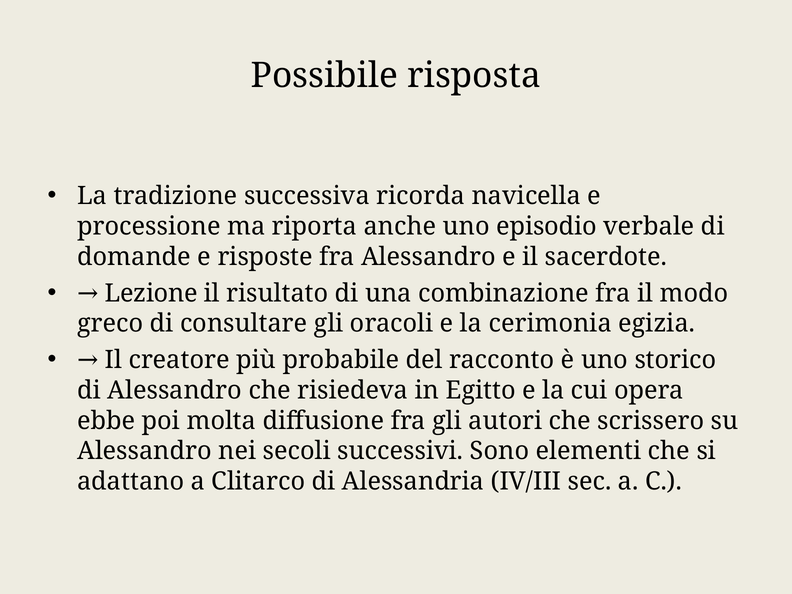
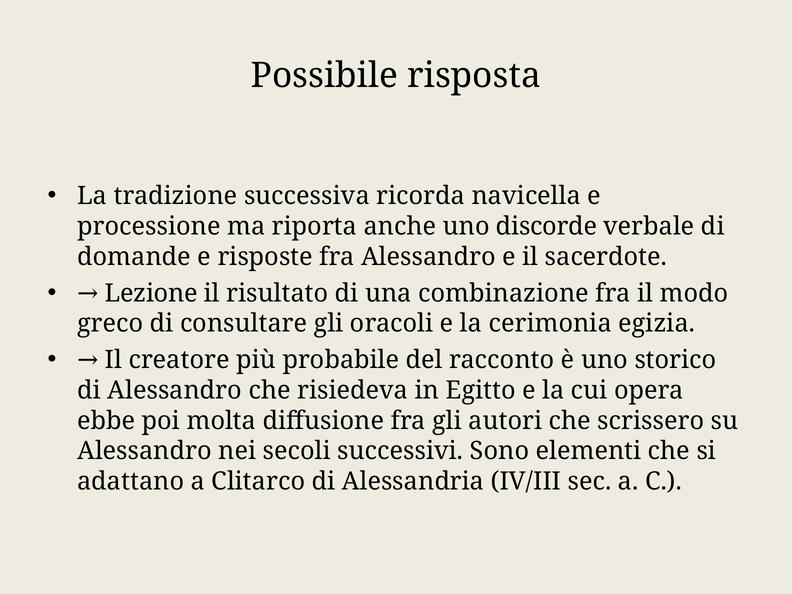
episodio: episodio -> discorde
